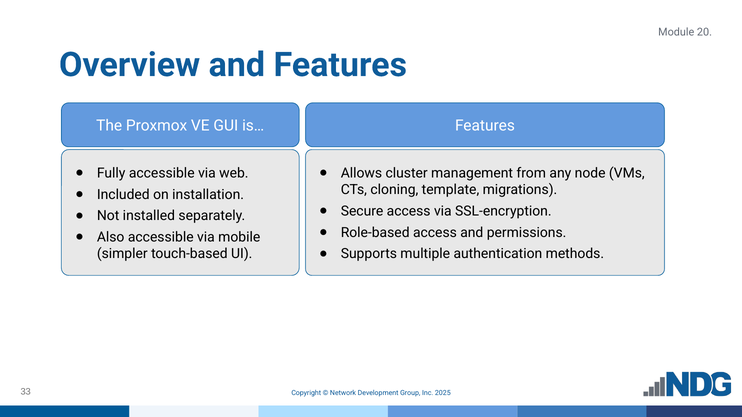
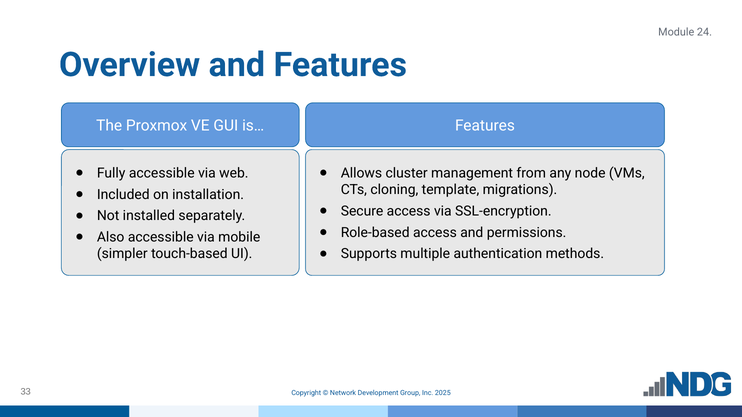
20: 20 -> 24
